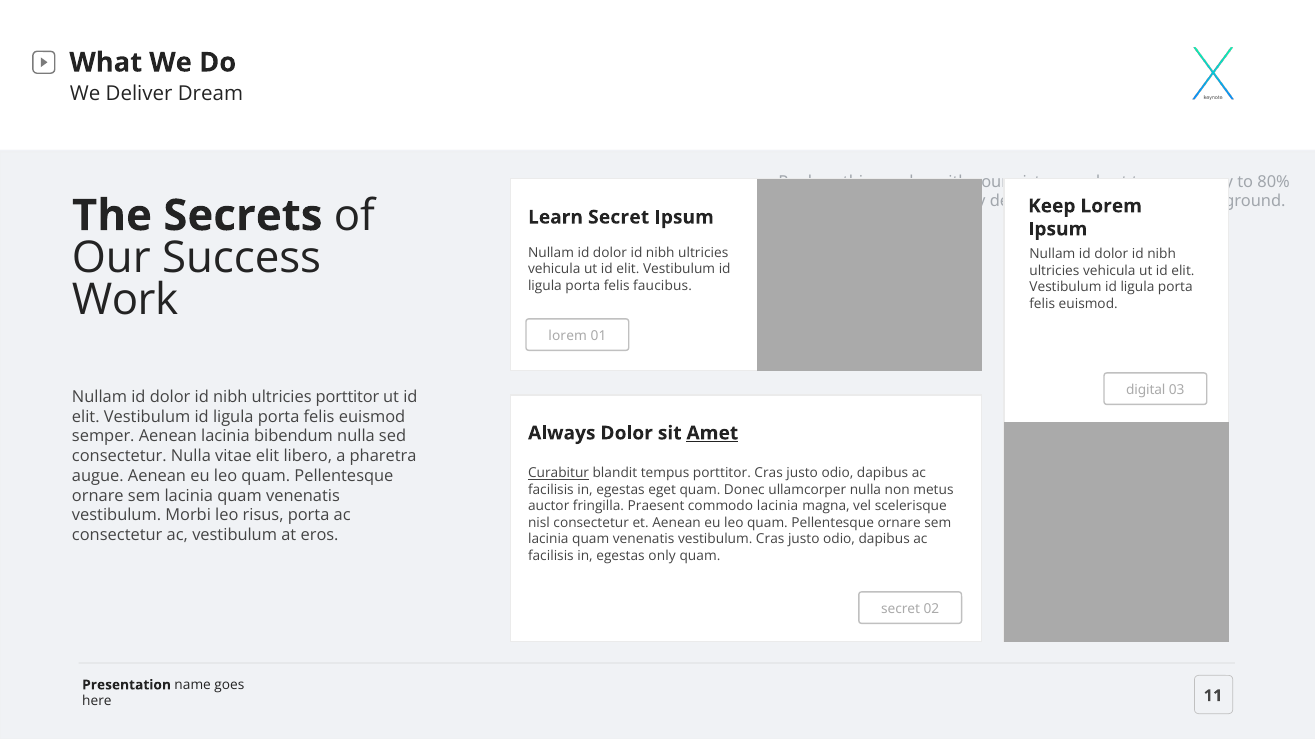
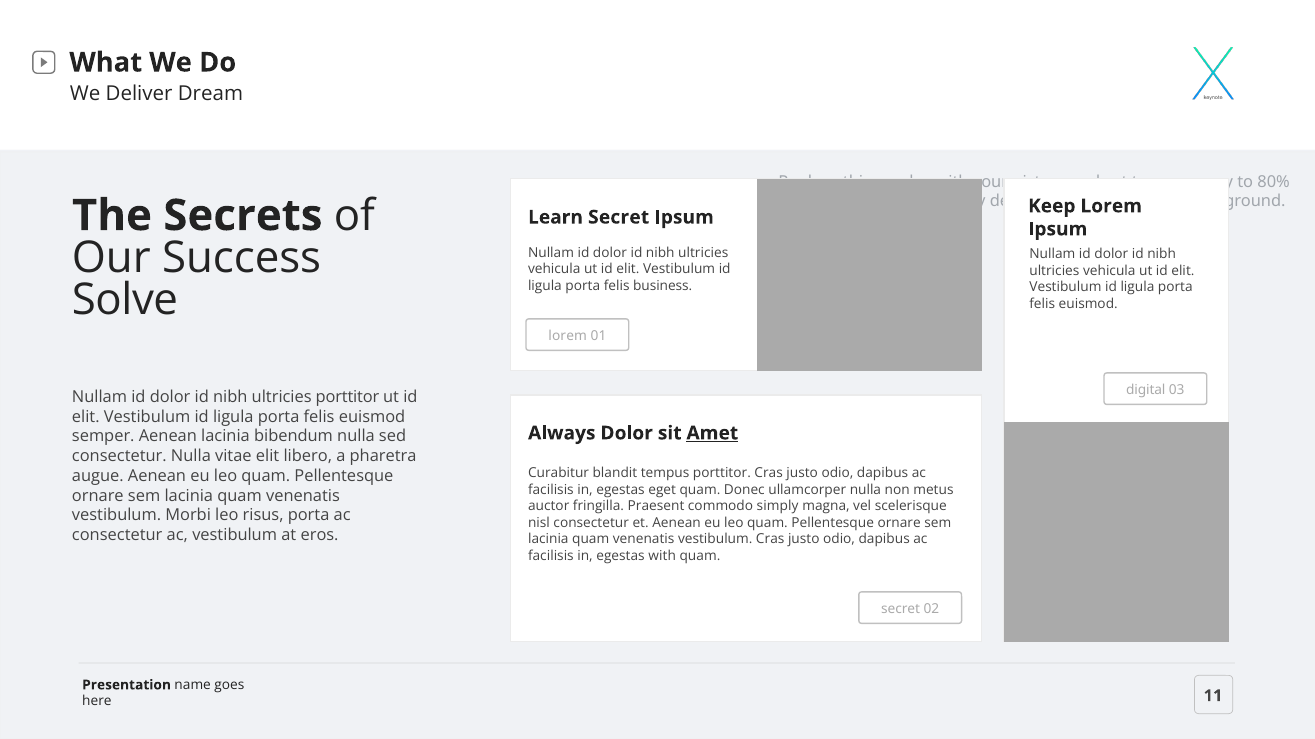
faucibus: faucibus -> business
Work: Work -> Solve
Curabitur underline: present -> none
commodo lacinia: lacinia -> simply
egestas only: only -> with
